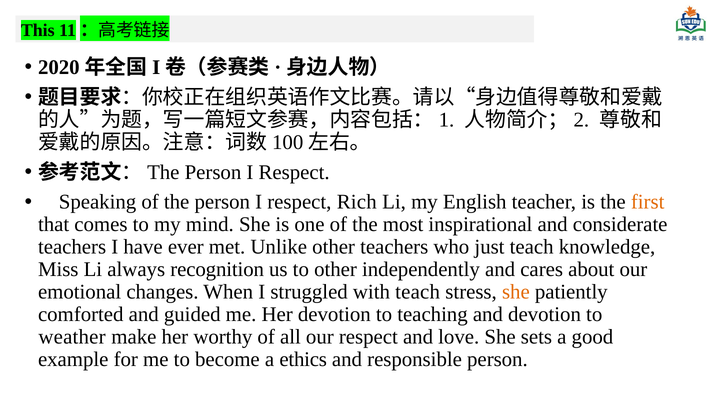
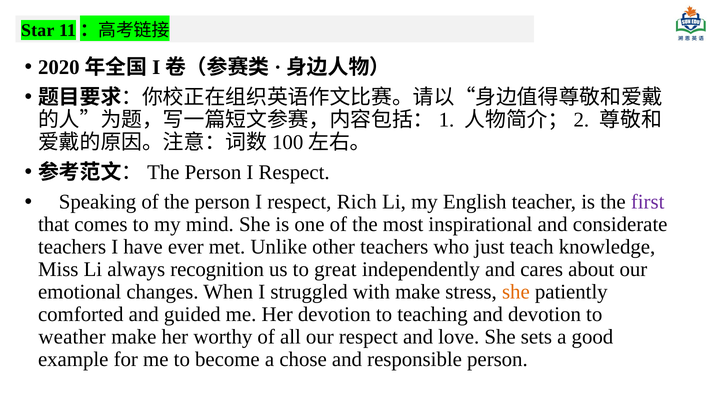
This: This -> Star
first colour: orange -> purple
to other: other -> great
with teach: teach -> make
ethics: ethics -> chose
